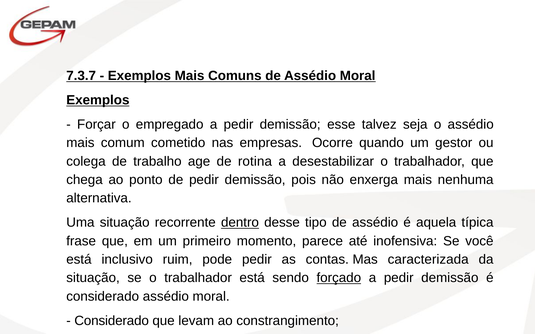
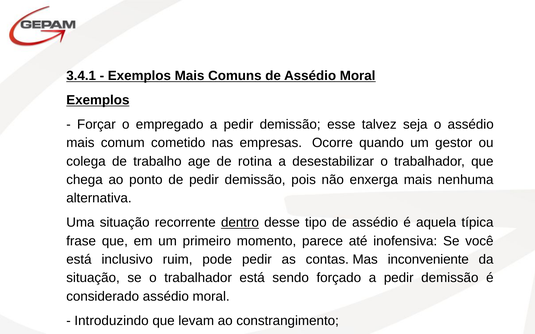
7.3.7: 7.3.7 -> 3.4.1
caracterizada: caracterizada -> inconveniente
forçado underline: present -> none
Considerado at (112, 321): Considerado -> Introduzindo
